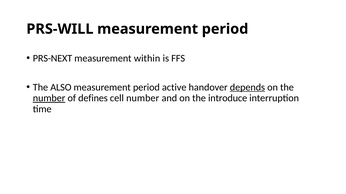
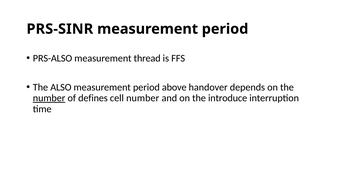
PRS-WILL: PRS-WILL -> PRS-SINR
PRS-NEXT: PRS-NEXT -> PRS-ALSO
within: within -> thread
active: active -> above
depends underline: present -> none
